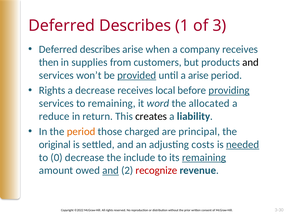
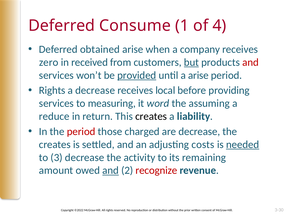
Describes at (135, 26): Describes -> Consume
3: 3 -> 4
describes at (100, 49): describes -> obtained
then: then -> zero
supplies: supplies -> received
but underline: none -> present
and at (251, 62) colour: black -> red
providing underline: present -> none
to remaining: remaining -> measuring
allocated: allocated -> assuming
period at (81, 131) colour: orange -> red
are principal: principal -> decrease
original at (55, 144): original -> creates
0: 0 -> 3
include: include -> activity
remaining at (204, 157) underline: present -> none
